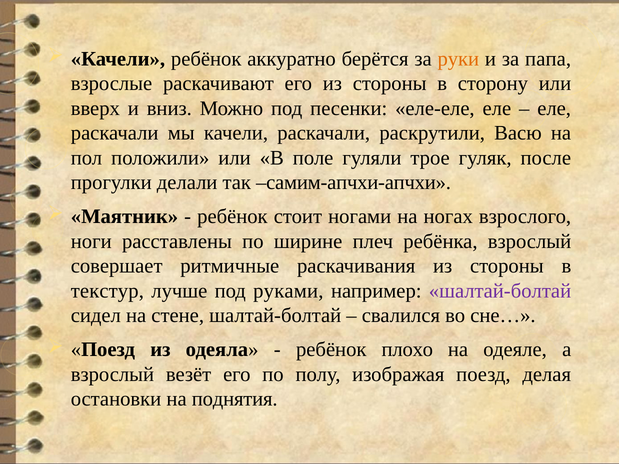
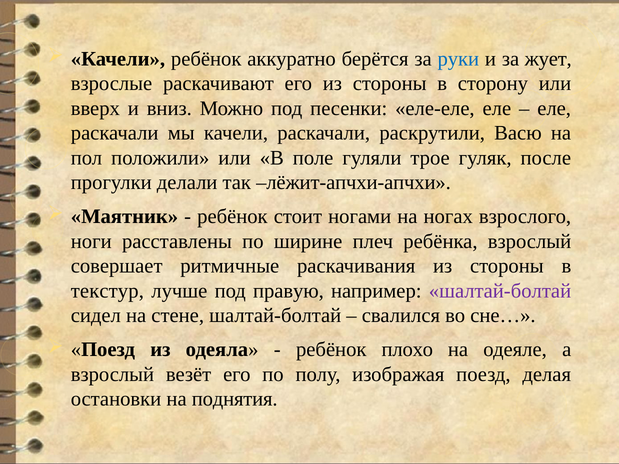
руки colour: orange -> blue
папа: папа -> жует
самим-апчхи-апчхи: самим-апчхи-апчхи -> лёжит-апчхи-апчхи
руками: руками -> правую
